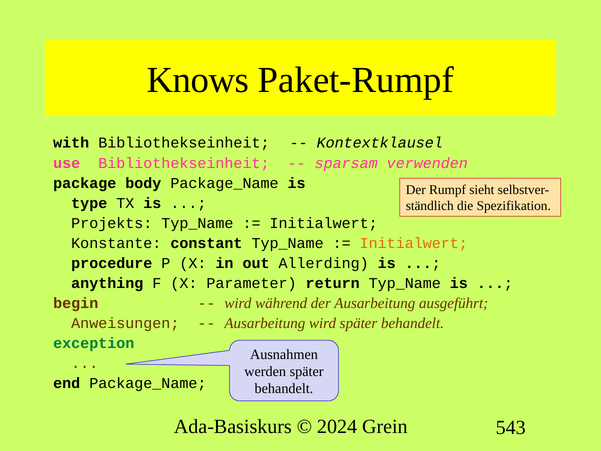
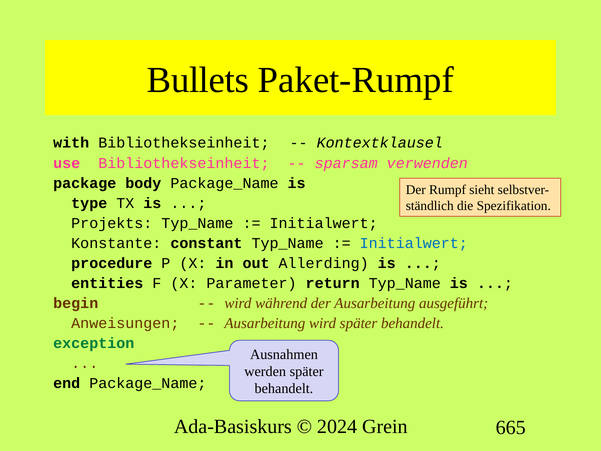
Knows: Knows -> Bullets
Initialwert at (414, 243) colour: orange -> blue
anything: anything -> entities
543: 543 -> 665
